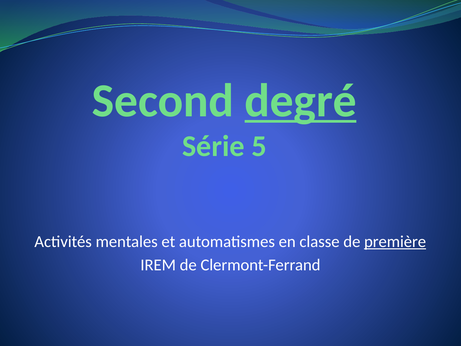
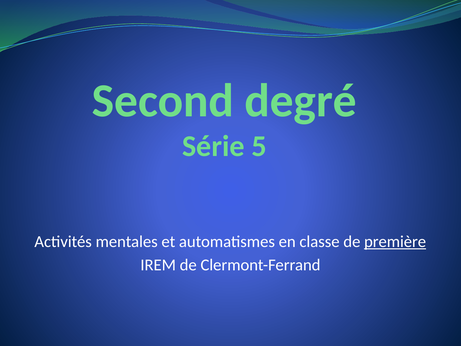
degré underline: present -> none
